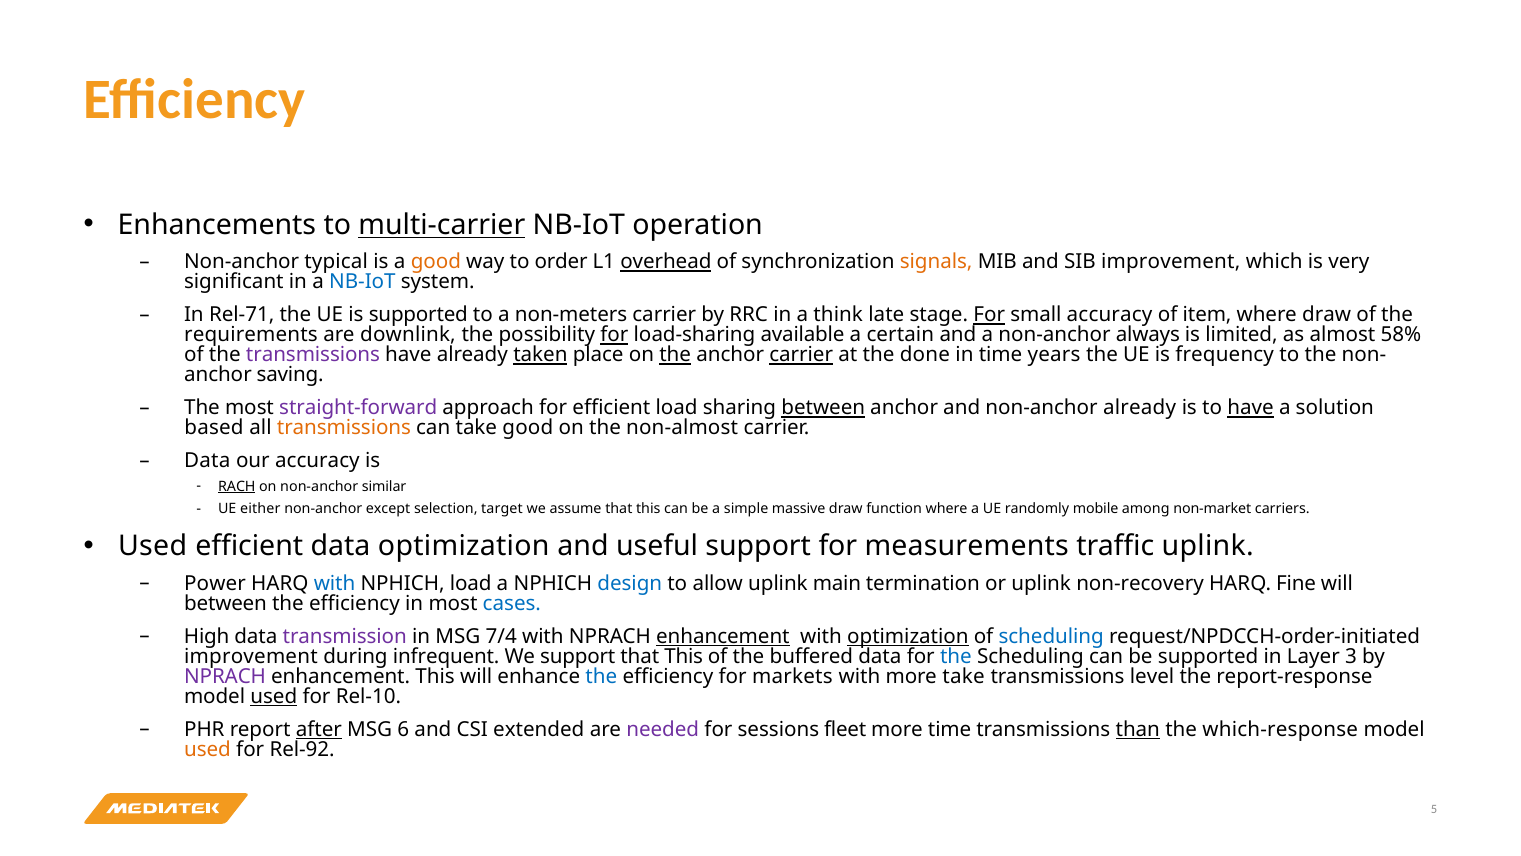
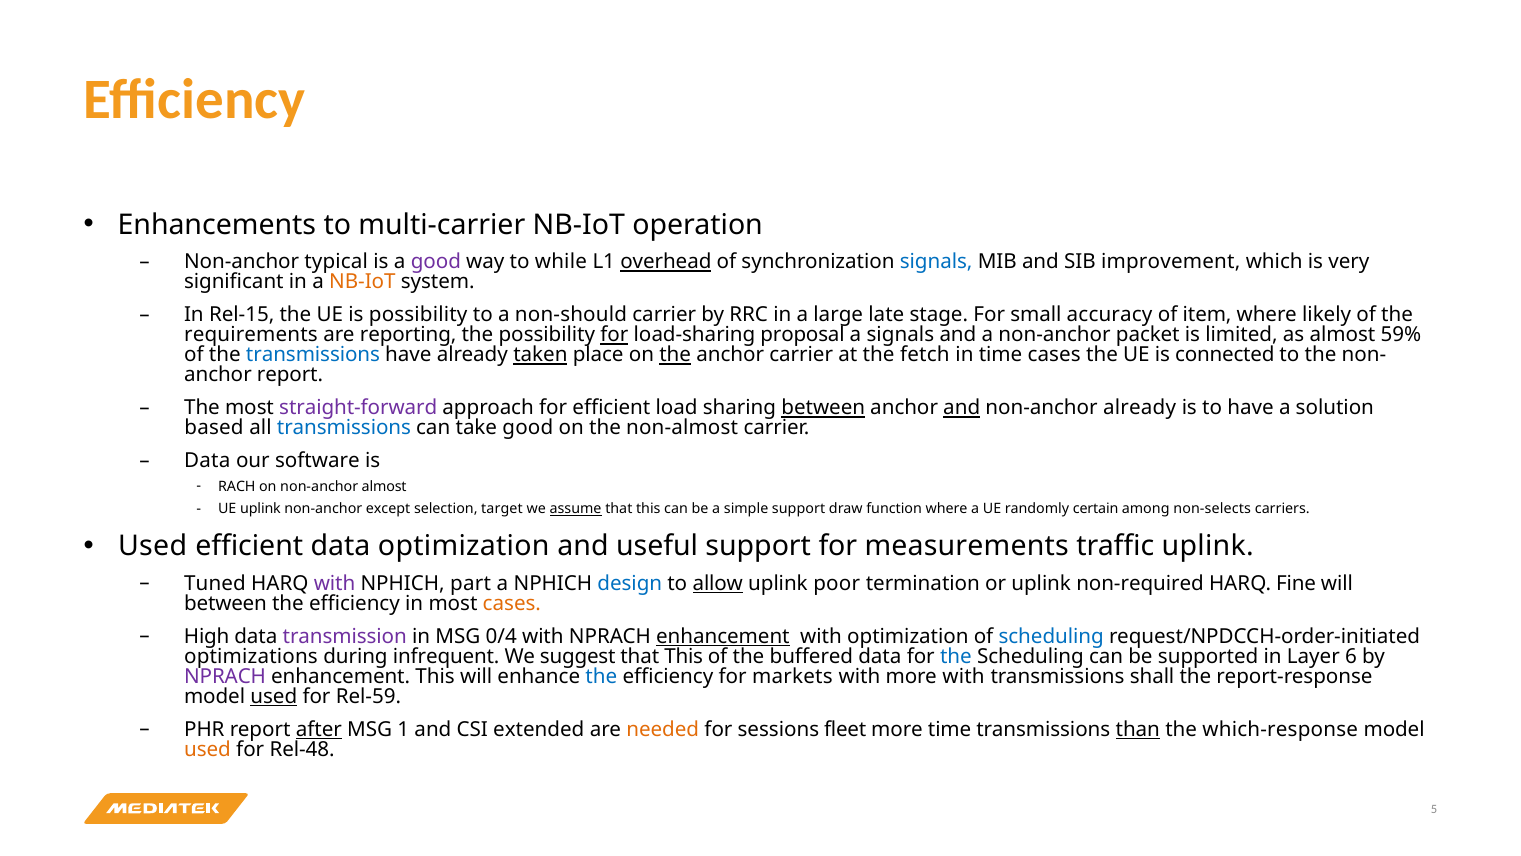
multi-carrier underline: present -> none
good at (436, 262) colour: orange -> purple
order: order -> while
signals at (936, 262) colour: orange -> blue
NB-IoT at (362, 282) colour: blue -> orange
Rel-71: Rel-71 -> Rel-15
is supported: supported -> possibility
non-meters: non-meters -> non-should
think: think -> large
For at (989, 315) underline: present -> none
where draw: draw -> likely
downlink: downlink -> reporting
available: available -> proposal
a certain: certain -> signals
always: always -> packet
58%: 58% -> 59%
transmissions at (313, 355) colour: purple -> blue
carrier at (801, 355) underline: present -> none
done: done -> fetch
time years: years -> cases
frequency: frequency -> connected
anchor saving: saving -> report
and at (962, 408) underline: none -> present
have at (1251, 408) underline: present -> none
transmissions at (344, 428) colour: orange -> blue
our accuracy: accuracy -> software
RACH underline: present -> none
non-anchor similar: similar -> almost
UE either: either -> uplink
assume underline: none -> present
simple massive: massive -> support
mobile: mobile -> certain
non-market: non-market -> non-selects
Power: Power -> Tuned
with at (335, 583) colour: blue -> purple
NPHICH load: load -> part
allow underline: none -> present
main: main -> poor
non-recovery: non-recovery -> non-required
cases at (512, 603) colour: blue -> orange
7/4: 7/4 -> 0/4
optimization at (908, 636) underline: present -> none
improvement at (251, 656): improvement -> optimizations
We support: support -> suggest
3: 3 -> 6
more take: take -> with
level: level -> shall
Rel-10: Rel-10 -> Rel-59
6: 6 -> 1
needed colour: purple -> orange
Rel-92: Rel-92 -> Rel-48
